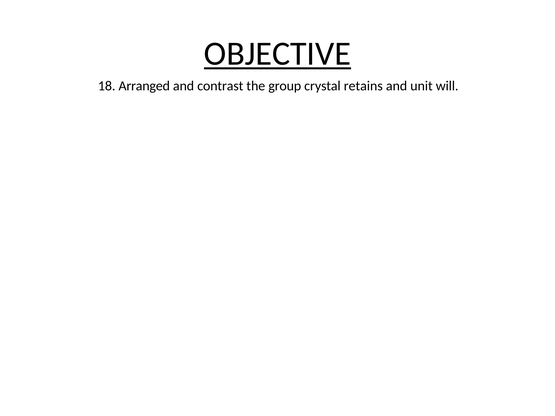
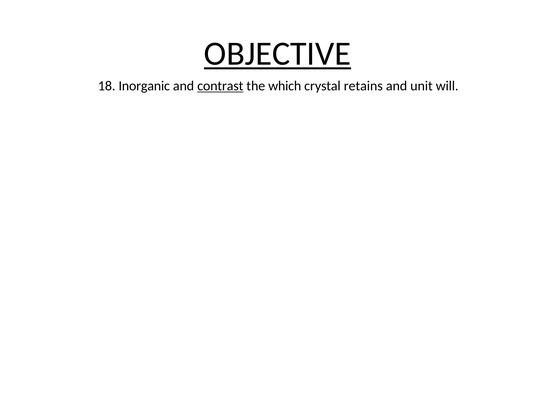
Arranged: Arranged -> Inorganic
contrast underline: none -> present
group: group -> which
